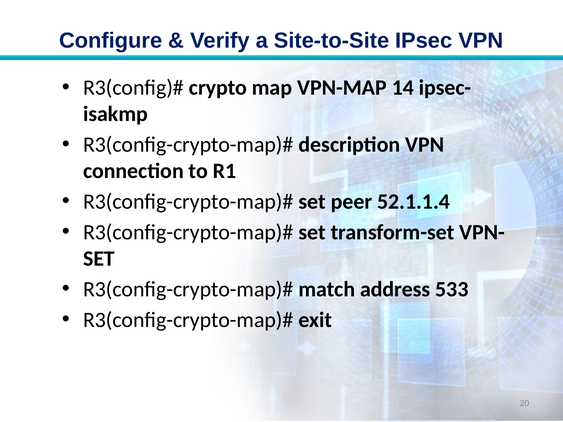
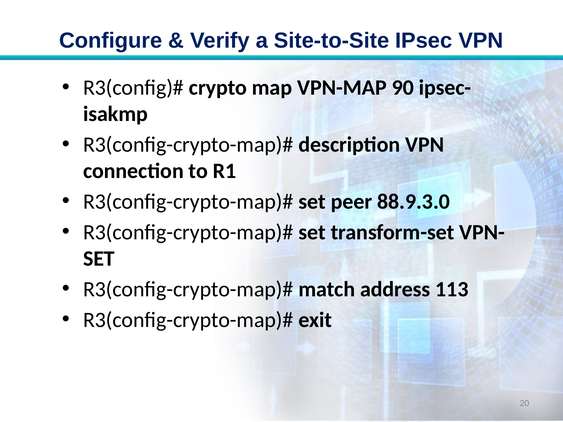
14: 14 -> 90
52.1.1.4: 52.1.1.4 -> 88.9.3.0
533: 533 -> 113
